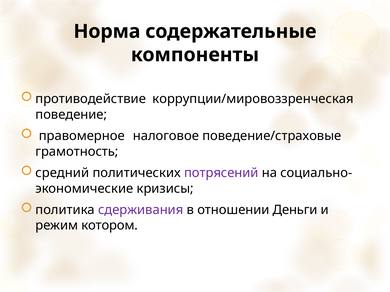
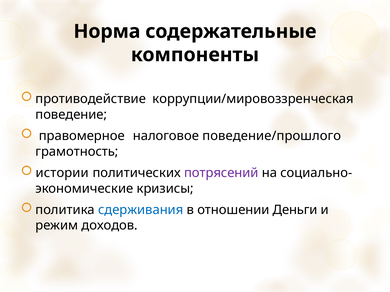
поведение/страховые: поведение/страховые -> поведение/прошлого
средний: средний -> истории
сдерживания colour: purple -> blue
котором: котором -> доходов
